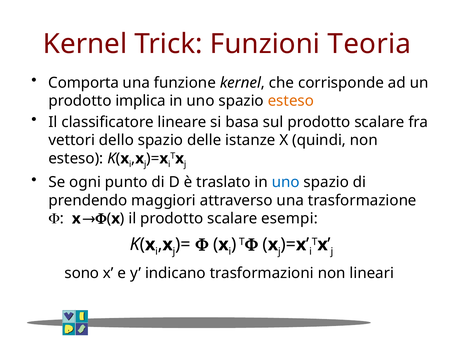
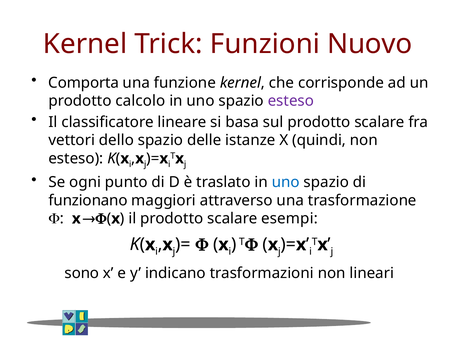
Teoria: Teoria -> Nuovo
implica: implica -> calcolo
esteso at (291, 101) colour: orange -> purple
prendendo: prendendo -> funzionano
